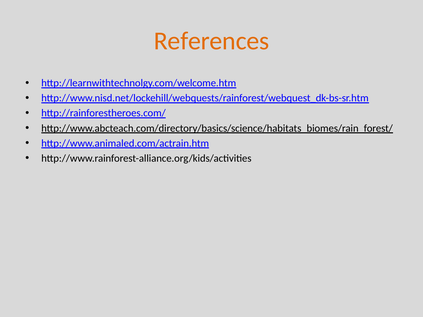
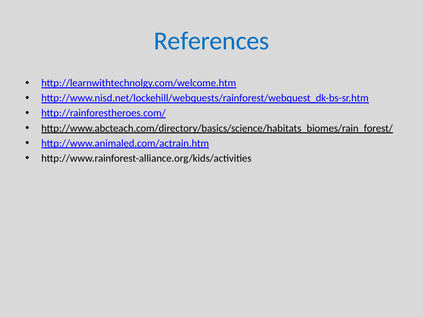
References colour: orange -> blue
